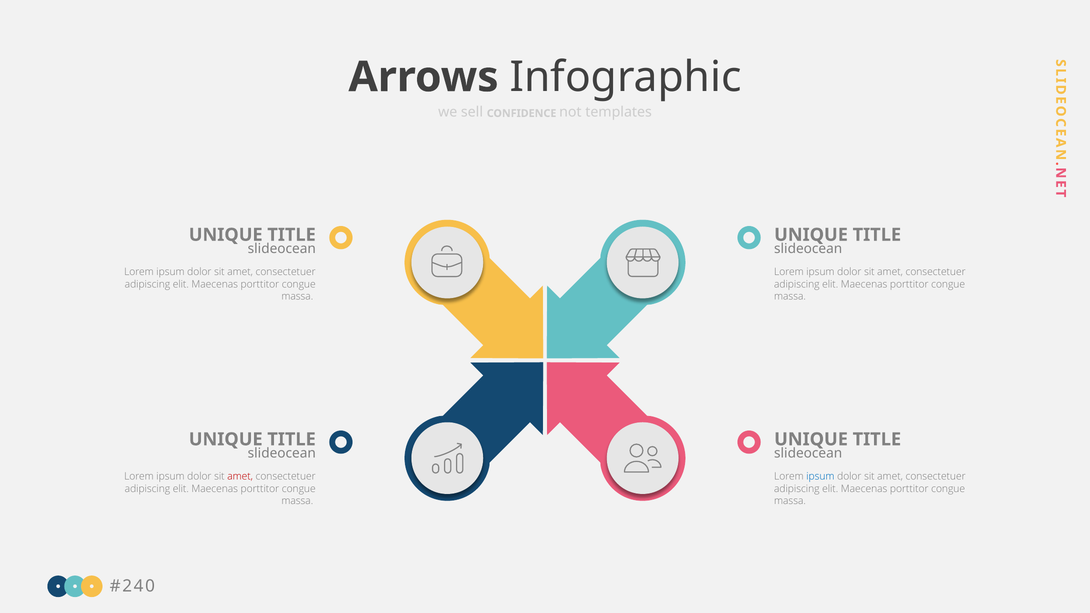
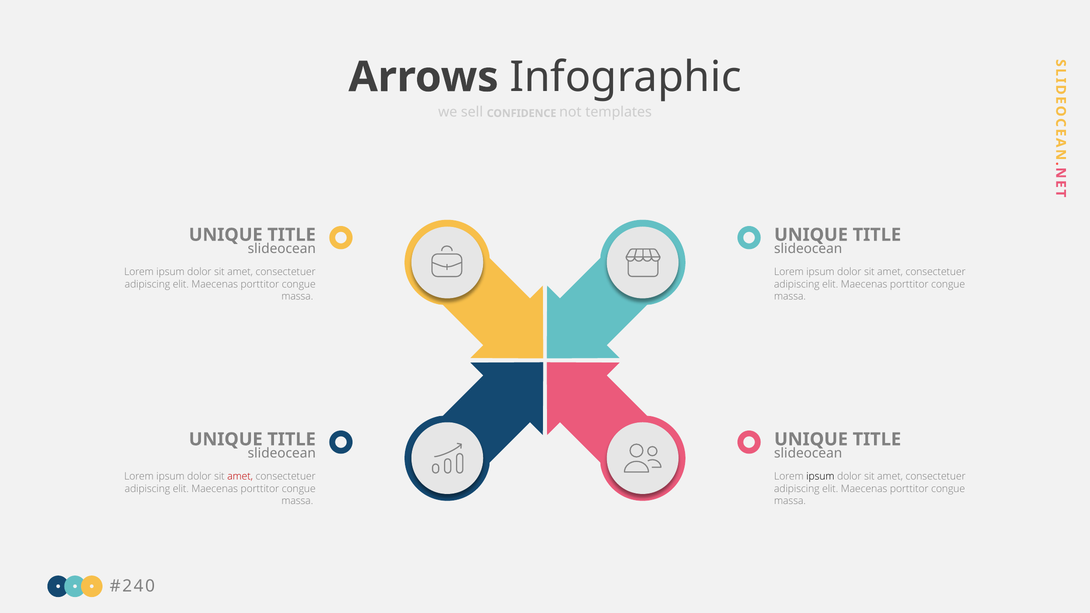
ipsum at (820, 477) colour: blue -> black
